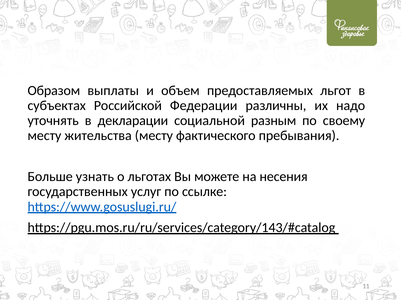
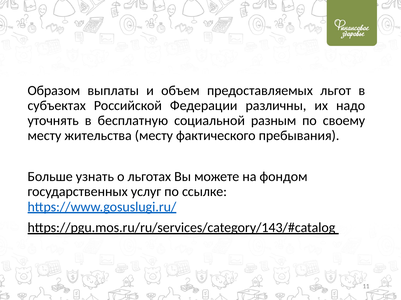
декларации: декларации -> бесплатную
несения: несения -> фондом
